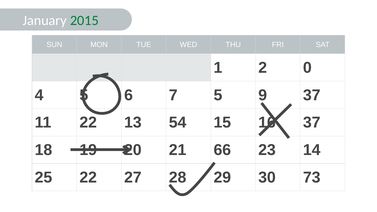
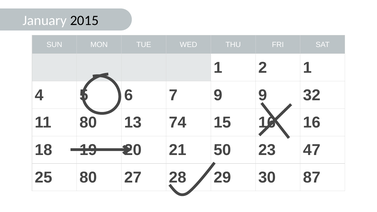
2015 colour: green -> black
2 0: 0 -> 1
7 5: 5 -> 9
37 at (312, 95): 37 -> 32
11 22: 22 -> 80
54: 54 -> 74
37 at (312, 123): 37 -> 16
66: 66 -> 50
14: 14 -> 47
25 22: 22 -> 80
73: 73 -> 87
